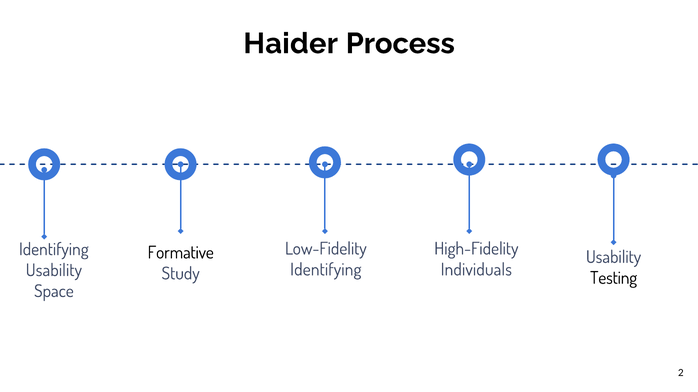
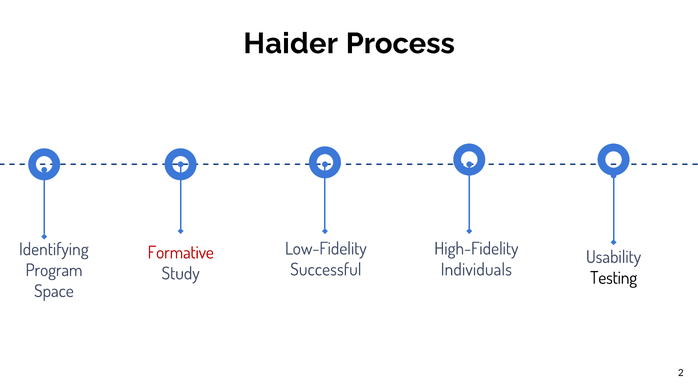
Formative colour: black -> red
Identifying at (326, 270): Identifying -> Successful
Usability at (54, 271): Usability -> Program
